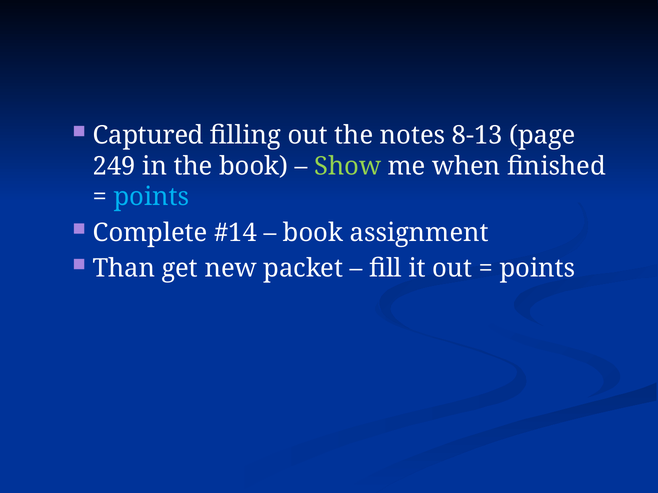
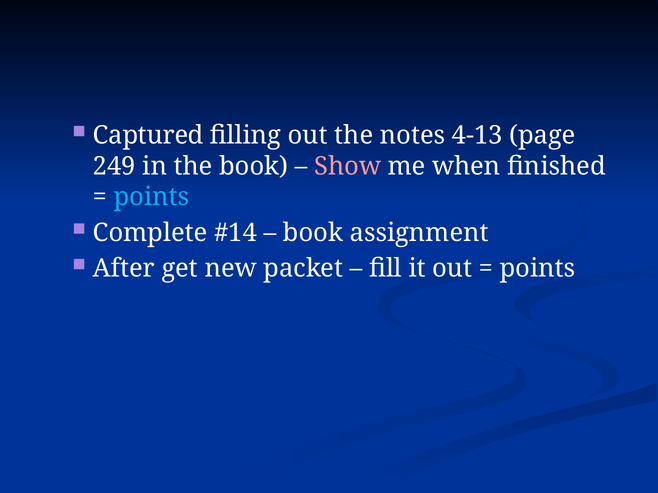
8-13: 8-13 -> 4-13
Show colour: light green -> pink
Than: Than -> After
